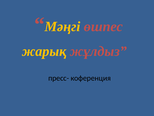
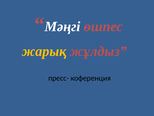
Мәңгі colour: yellow -> white
